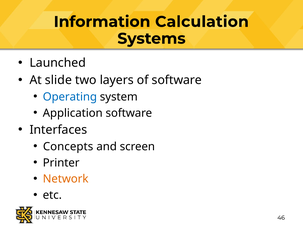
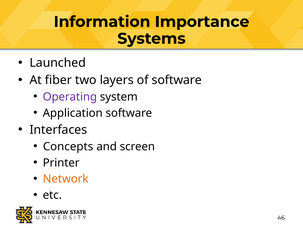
Calculation: Calculation -> Importance
slide: slide -> fiber
Operating colour: blue -> purple
